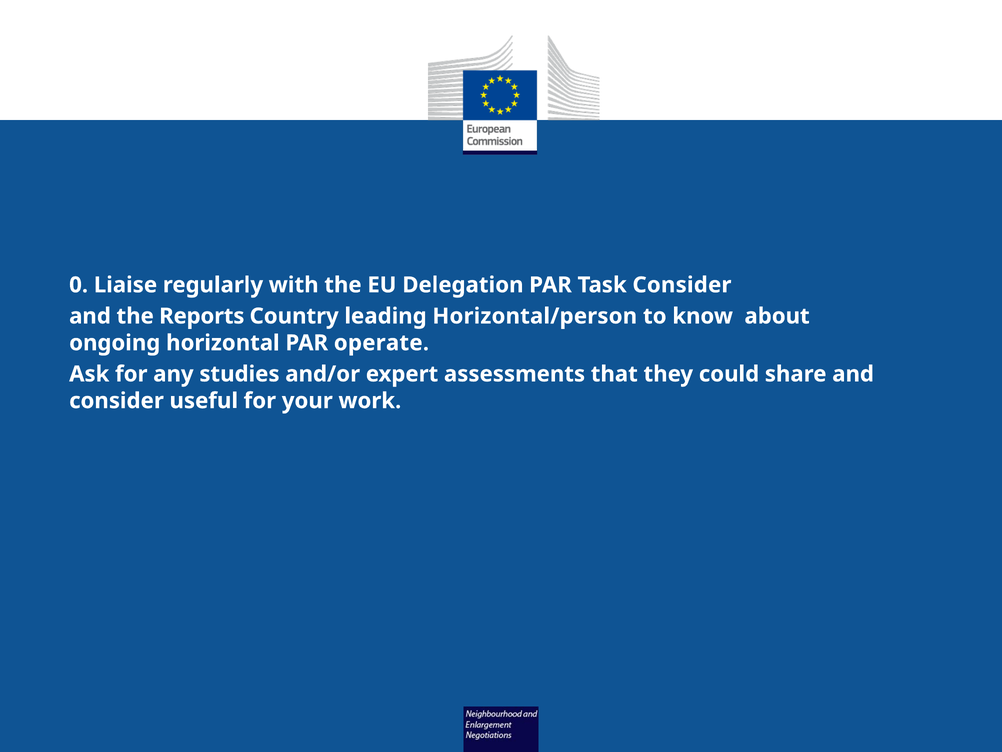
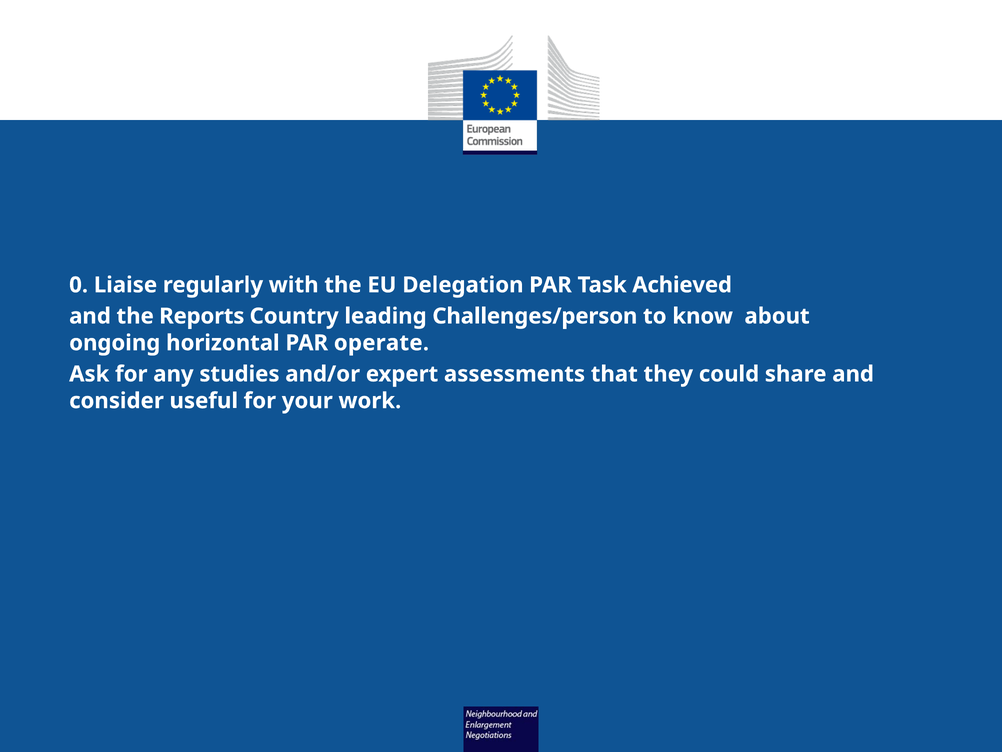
Task Consider: Consider -> Achieved
Horizontal/person: Horizontal/person -> Challenges/person
